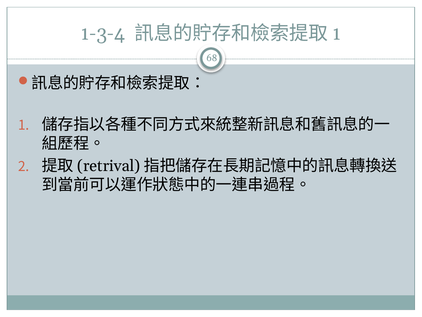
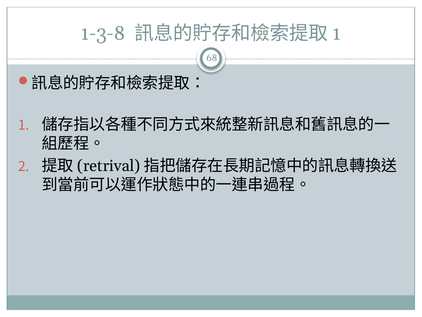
1-3-4: 1-3-4 -> 1-3-8
